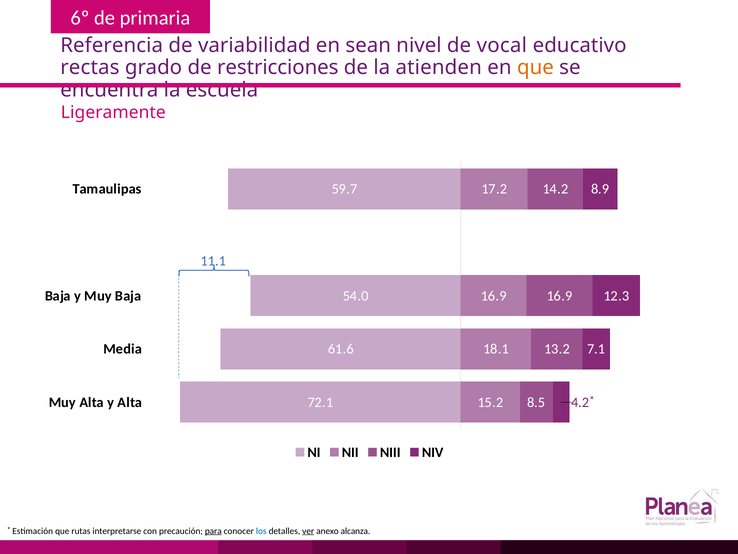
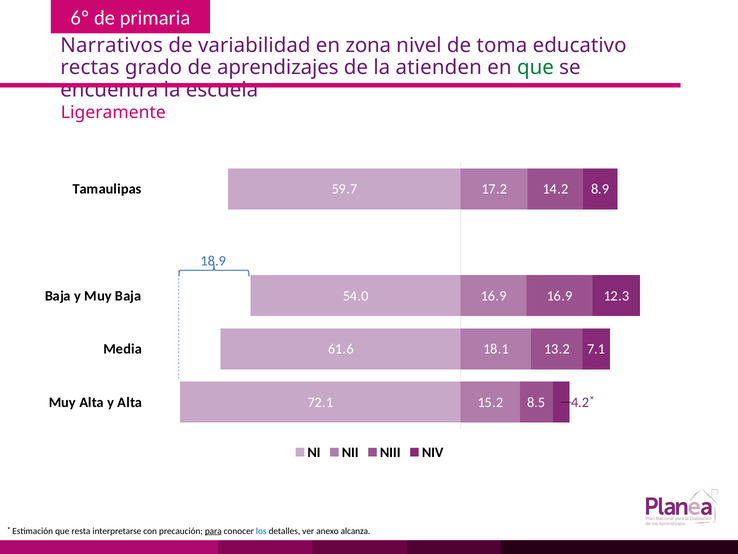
Referencia: Referencia -> Narrativos
sean: sean -> zona
vocal: vocal -> toma
restricciones: restricciones -> aprendizajes
que at (535, 68) colour: orange -> green
11.1: 11.1 -> 18.9
rutas: rutas -> resta
ver underline: present -> none
